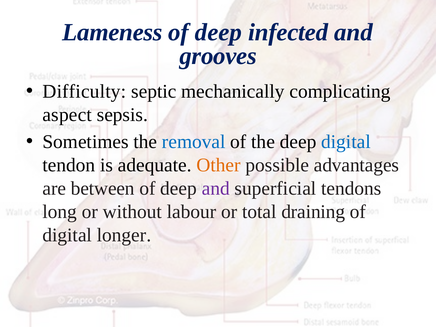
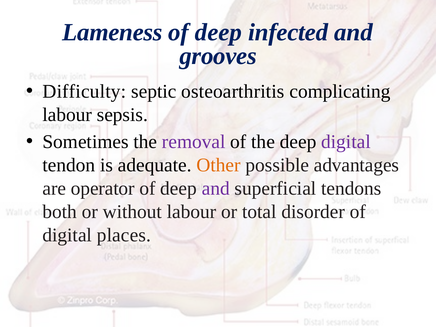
mechanically: mechanically -> osteoarthritis
aspect at (67, 115): aspect -> labour
removal colour: blue -> purple
digital at (346, 142) colour: blue -> purple
between: between -> operator
long: long -> both
draining: draining -> disorder
longer: longer -> places
